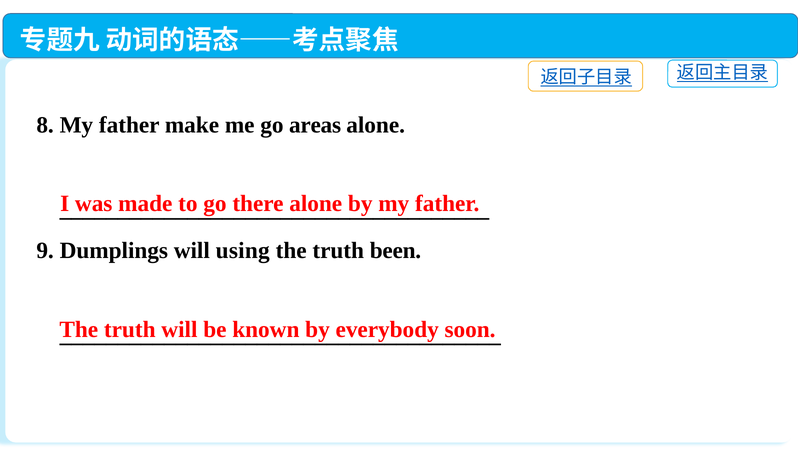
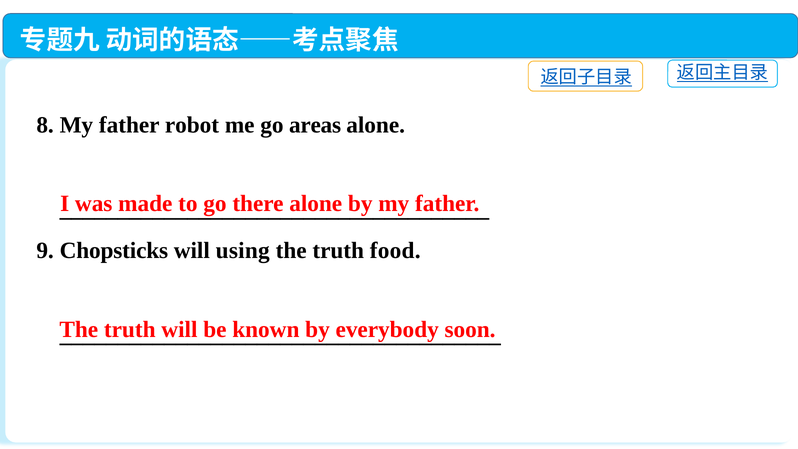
make: make -> robot
Dumplings: Dumplings -> Chopsticks
been: been -> food
